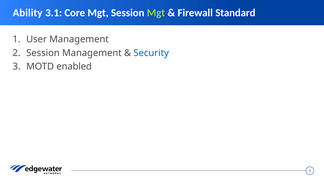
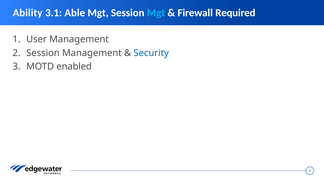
Core: Core -> Able
Mgt at (156, 13) colour: light green -> light blue
Standard: Standard -> Required
